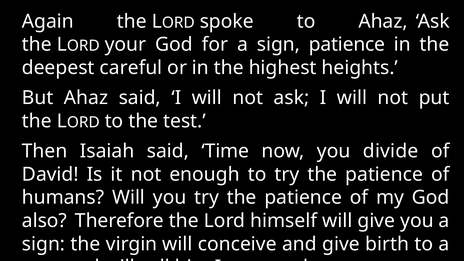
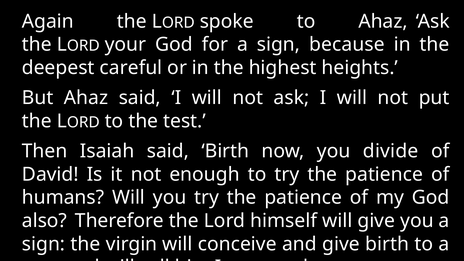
sign patience: patience -> because
said Time: Time -> Birth
